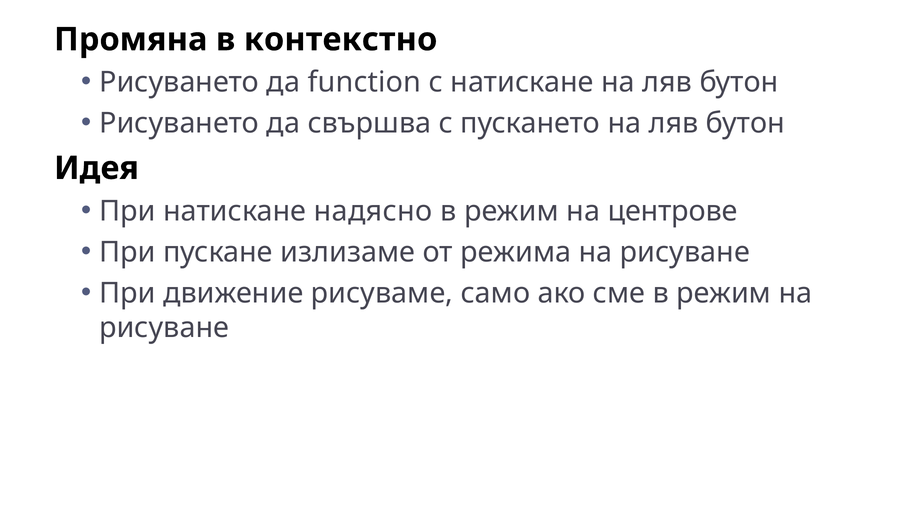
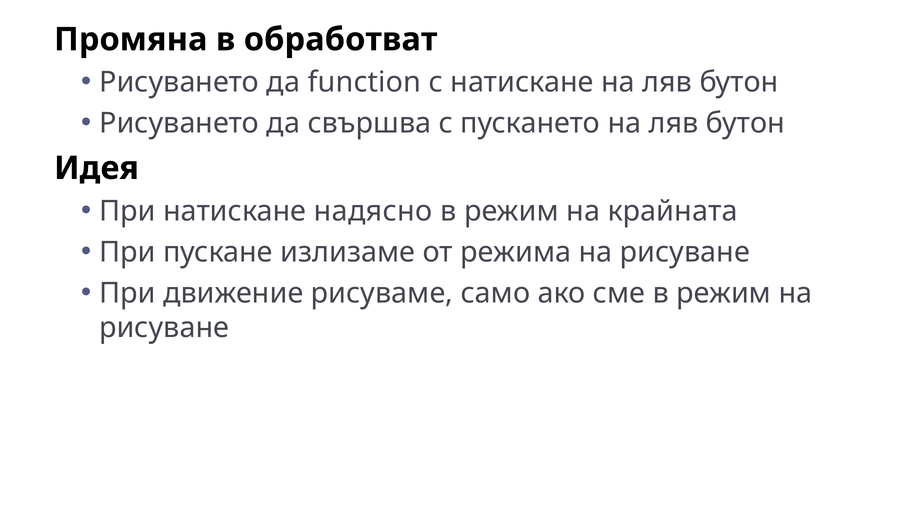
контекстно: контекстно -> обработват
центрове: центрове -> крайната
